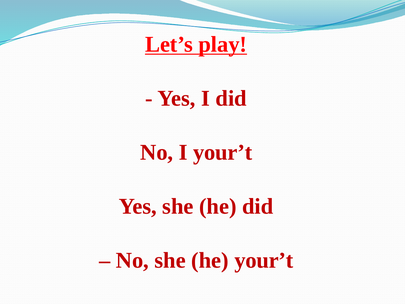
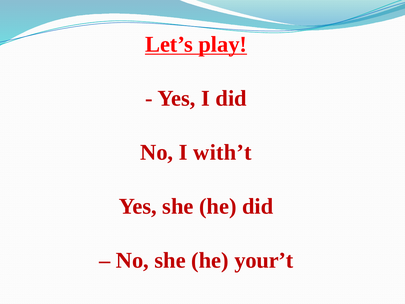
I your’t: your’t -> with’t
